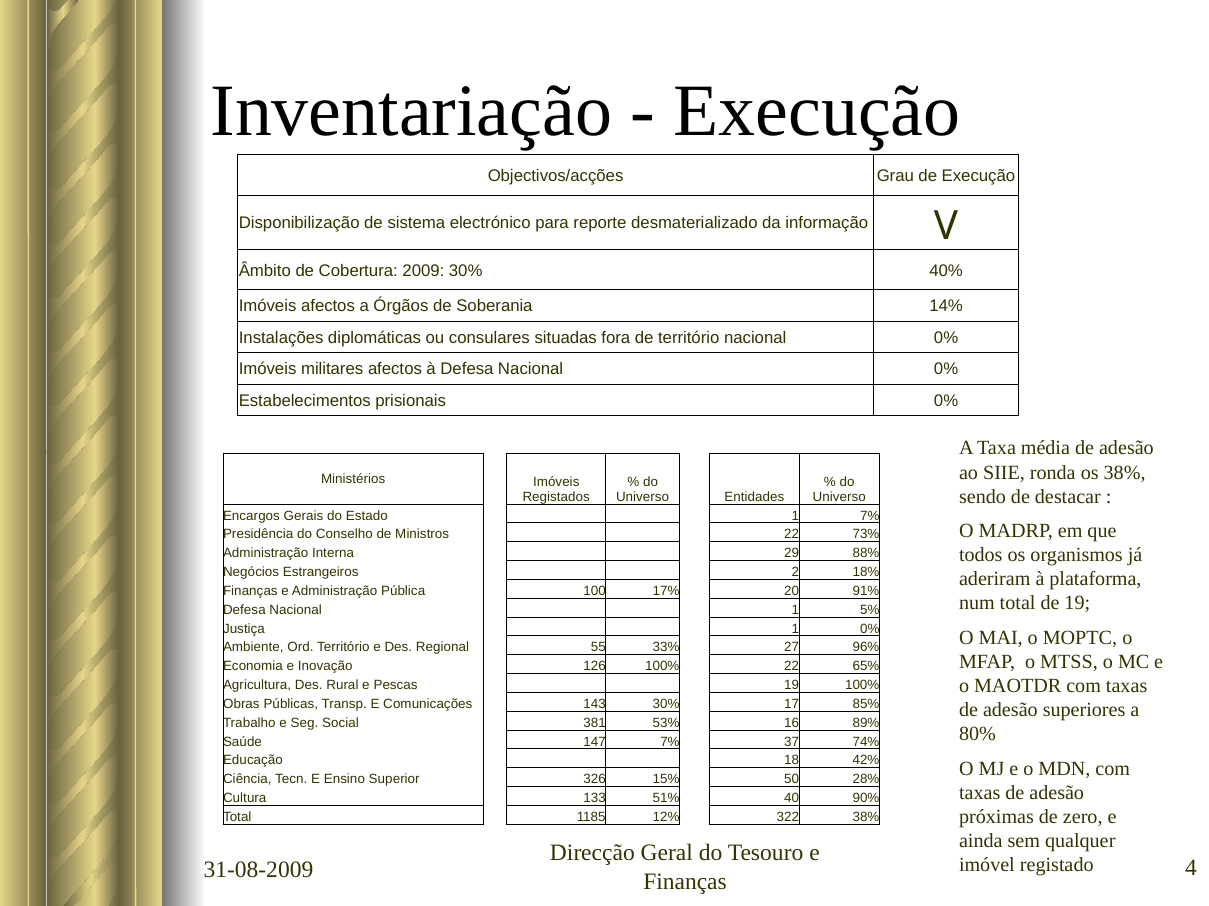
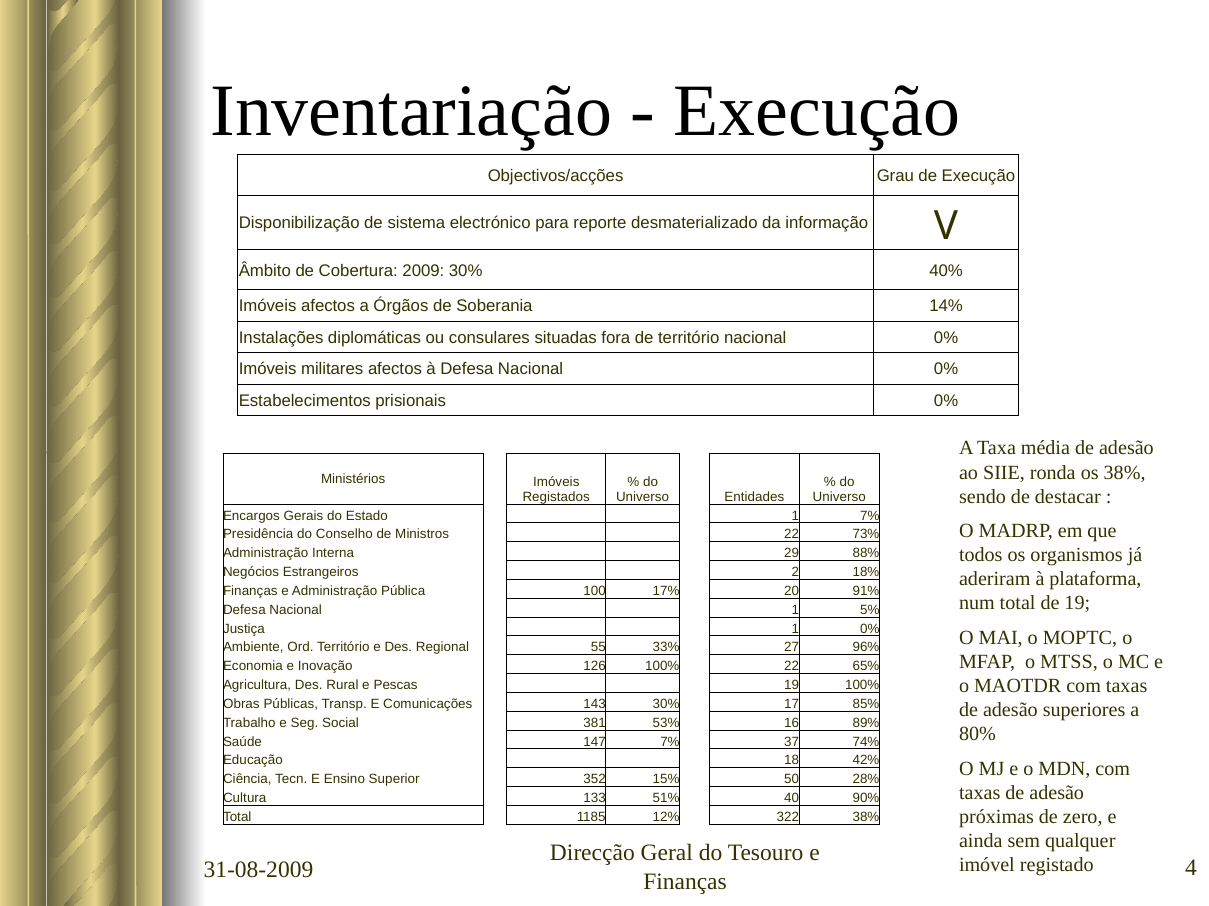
326: 326 -> 352
